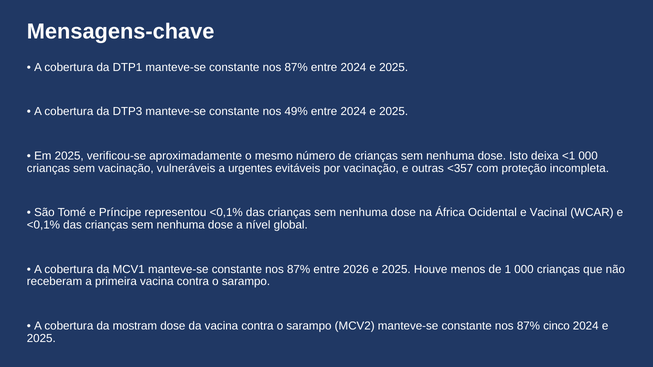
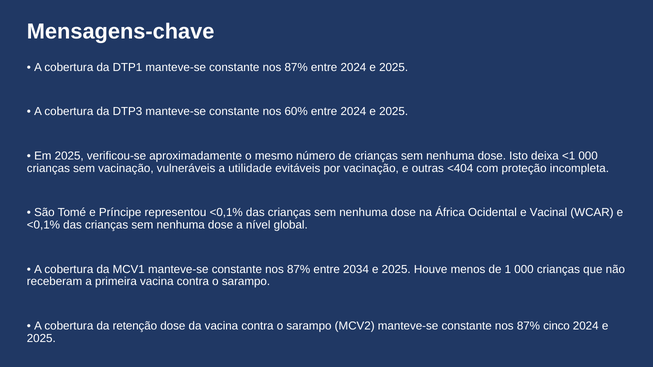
49%: 49% -> 60%
urgentes: urgentes -> utilidade
<357: <357 -> <404
2026: 2026 -> 2034
mostram: mostram -> retenção
